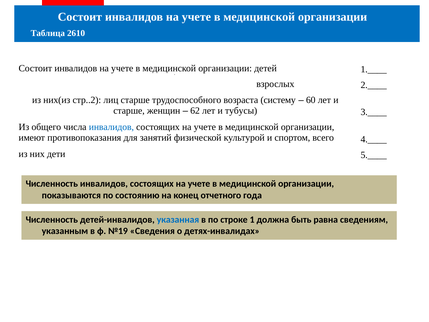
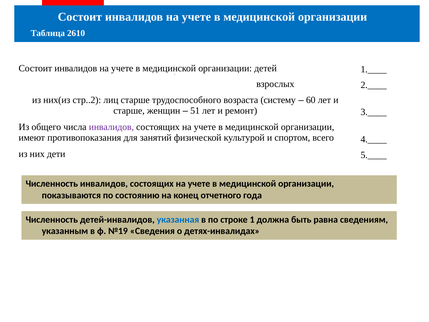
62: 62 -> 51
тубусы: тубусы -> ремонт
инвалидов at (111, 127) colour: blue -> purple
